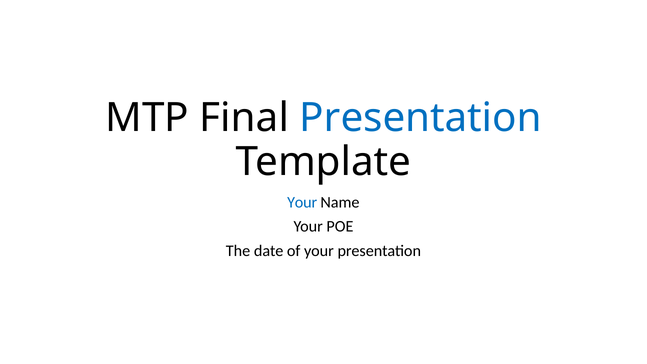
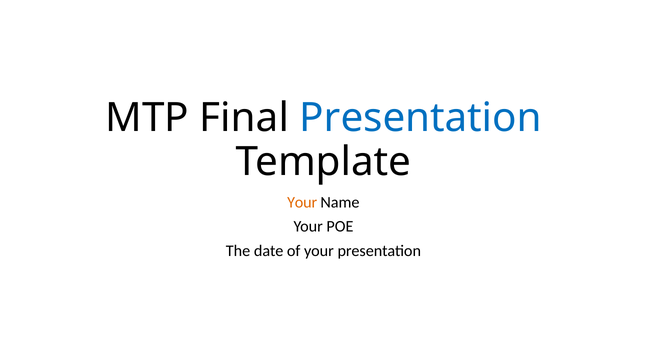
Your at (302, 202) colour: blue -> orange
